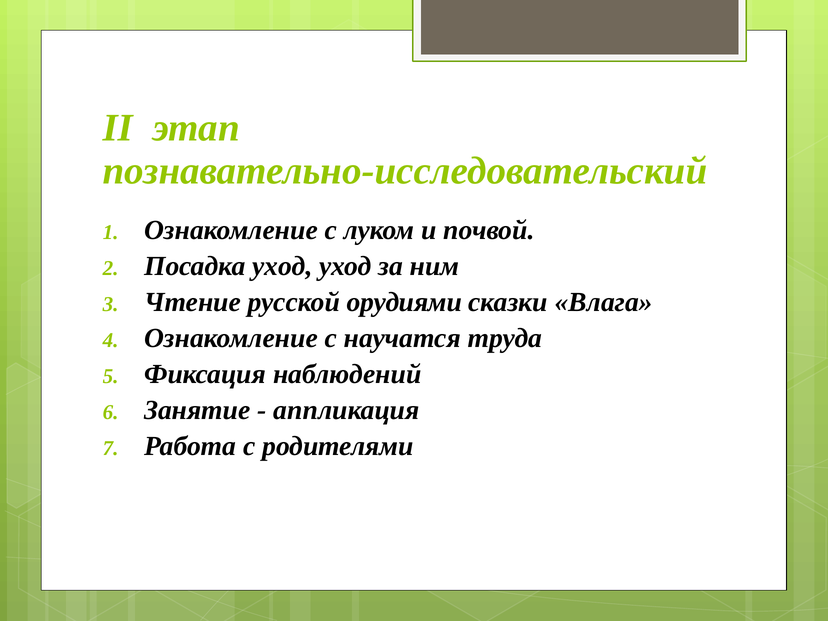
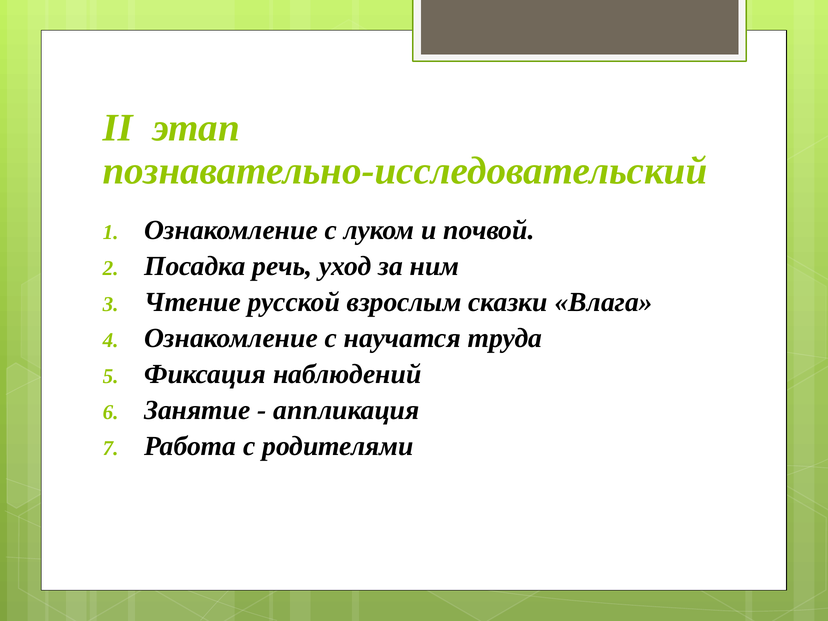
Посадка уход: уход -> речь
орудиями: орудиями -> взрослым
